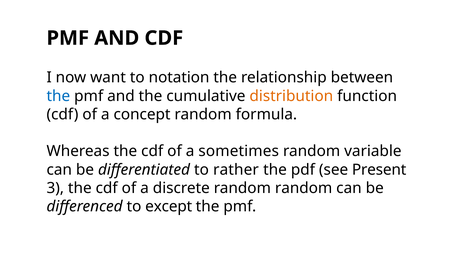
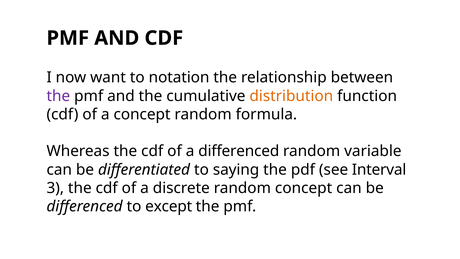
the at (58, 96) colour: blue -> purple
a sometimes: sometimes -> differenced
rather: rather -> saying
Present: Present -> Interval
random random: random -> concept
